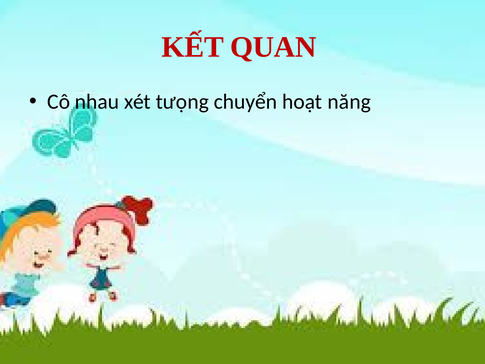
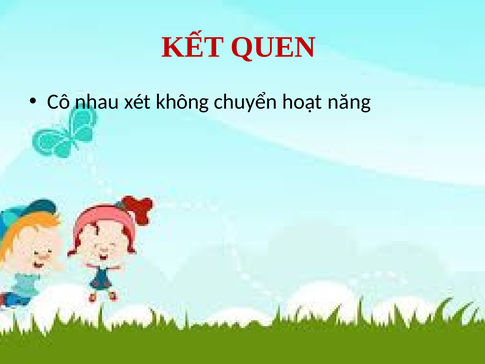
QUAN: QUAN -> QUEN
tưọng: tưọng -> không
